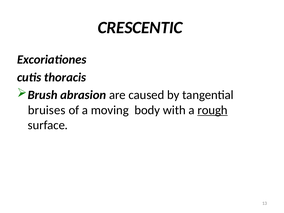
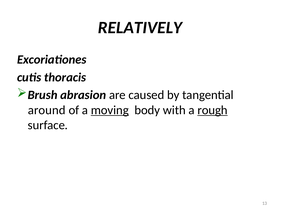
CRESCENTIC: CRESCENTIC -> RELATIVELY
bruises: bruises -> around
moving underline: none -> present
